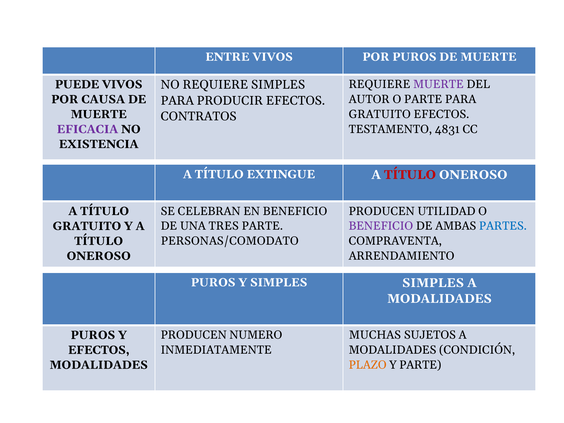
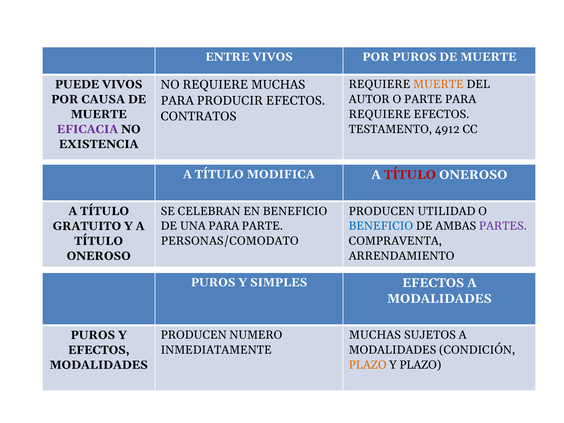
MUERTE at (438, 84) colour: purple -> orange
REQUIERE SIMPLES: SIMPLES -> MUCHAS
GRATUITO at (380, 114): GRATUITO -> REQUIERE
4831: 4831 -> 4912
EXTINGUE: EXTINGUE -> MODIFICA
UNA TRES: TRES -> PARA
BENEFICIO at (381, 226) colour: purple -> blue
PARTES colour: blue -> purple
SIMPLES SIMPLES: SIMPLES -> EFECTOS
Y PARTE: PARTE -> PLAZO
